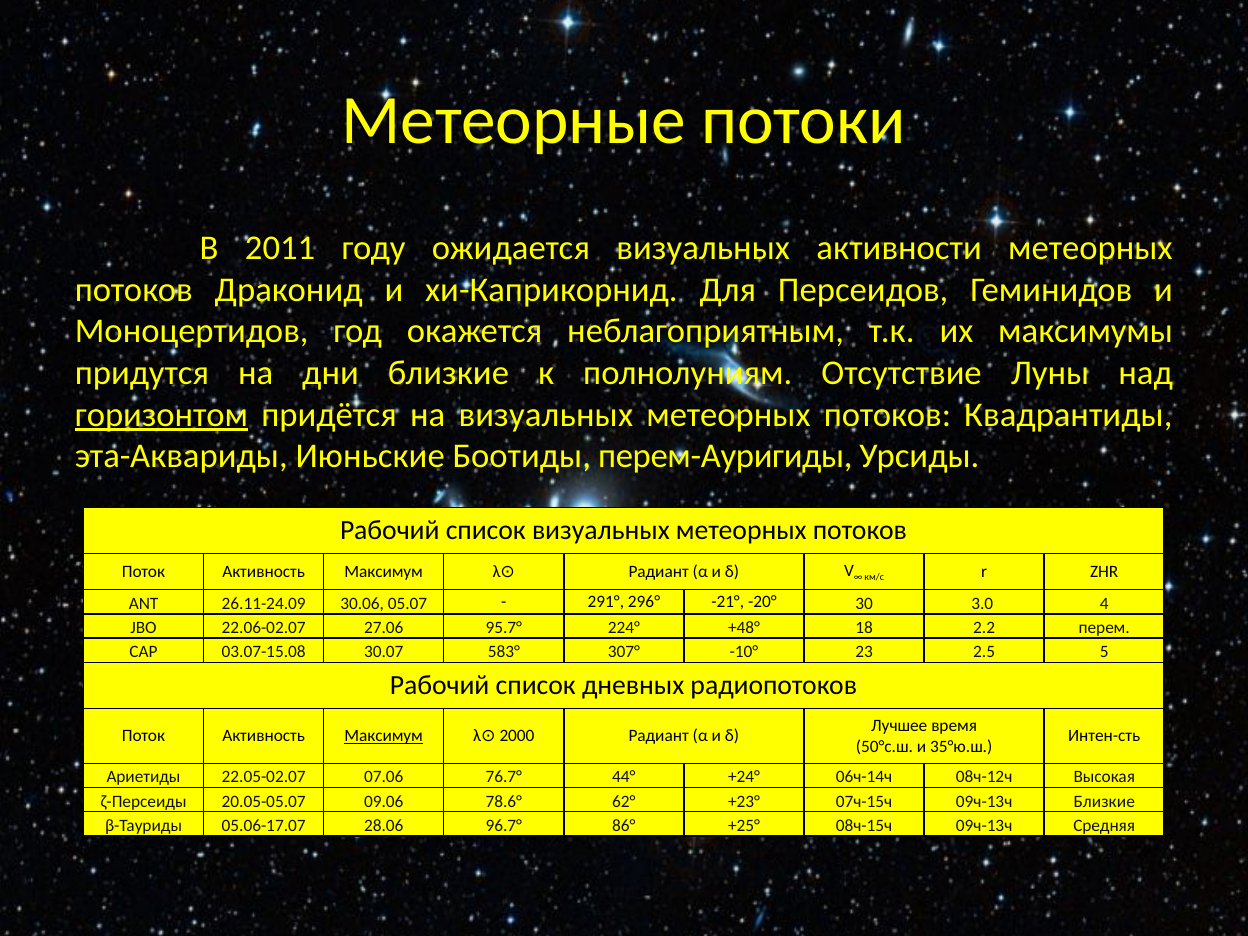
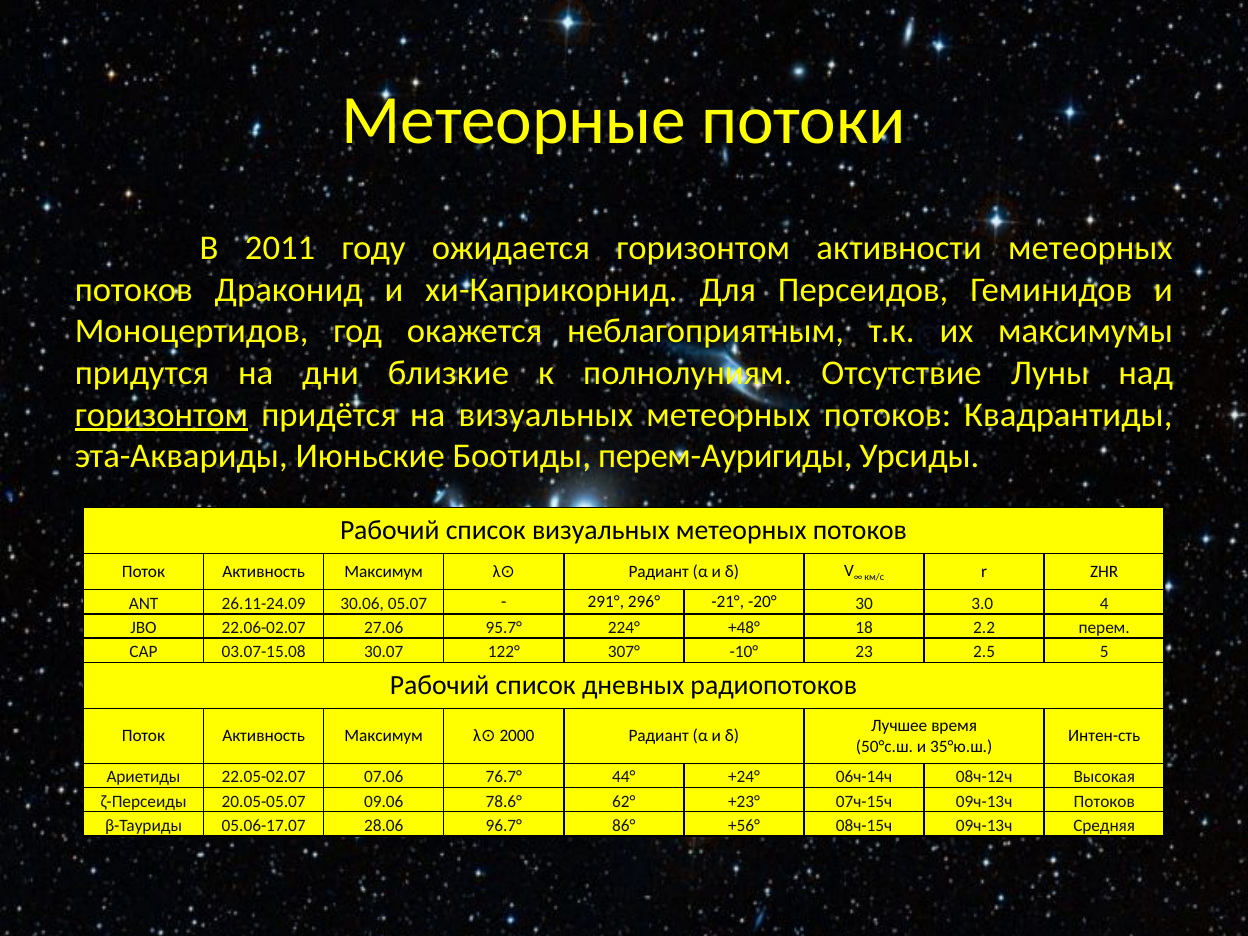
ожидается визуальных: визуальных -> горизонтом
583°: 583° -> 122°
Максимум at (384, 736) underline: present -> none
09ч-13ч Близкие: Близкие -> Потоков
+25°: +25° -> +56°
